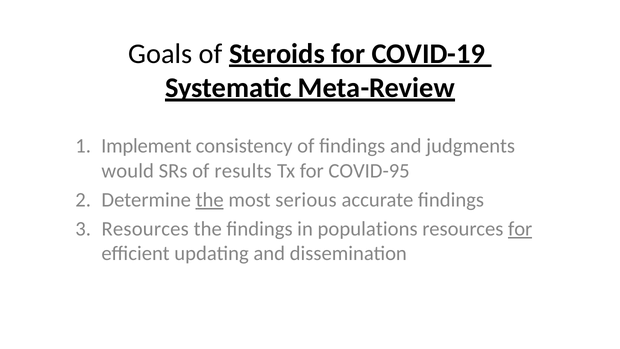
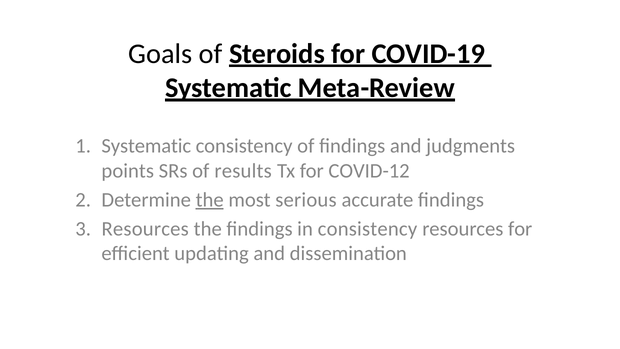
Implement at (146, 146): Implement -> Systematic
would: would -> points
COVID-95: COVID-95 -> COVID-12
in populations: populations -> consistency
for at (520, 229) underline: present -> none
